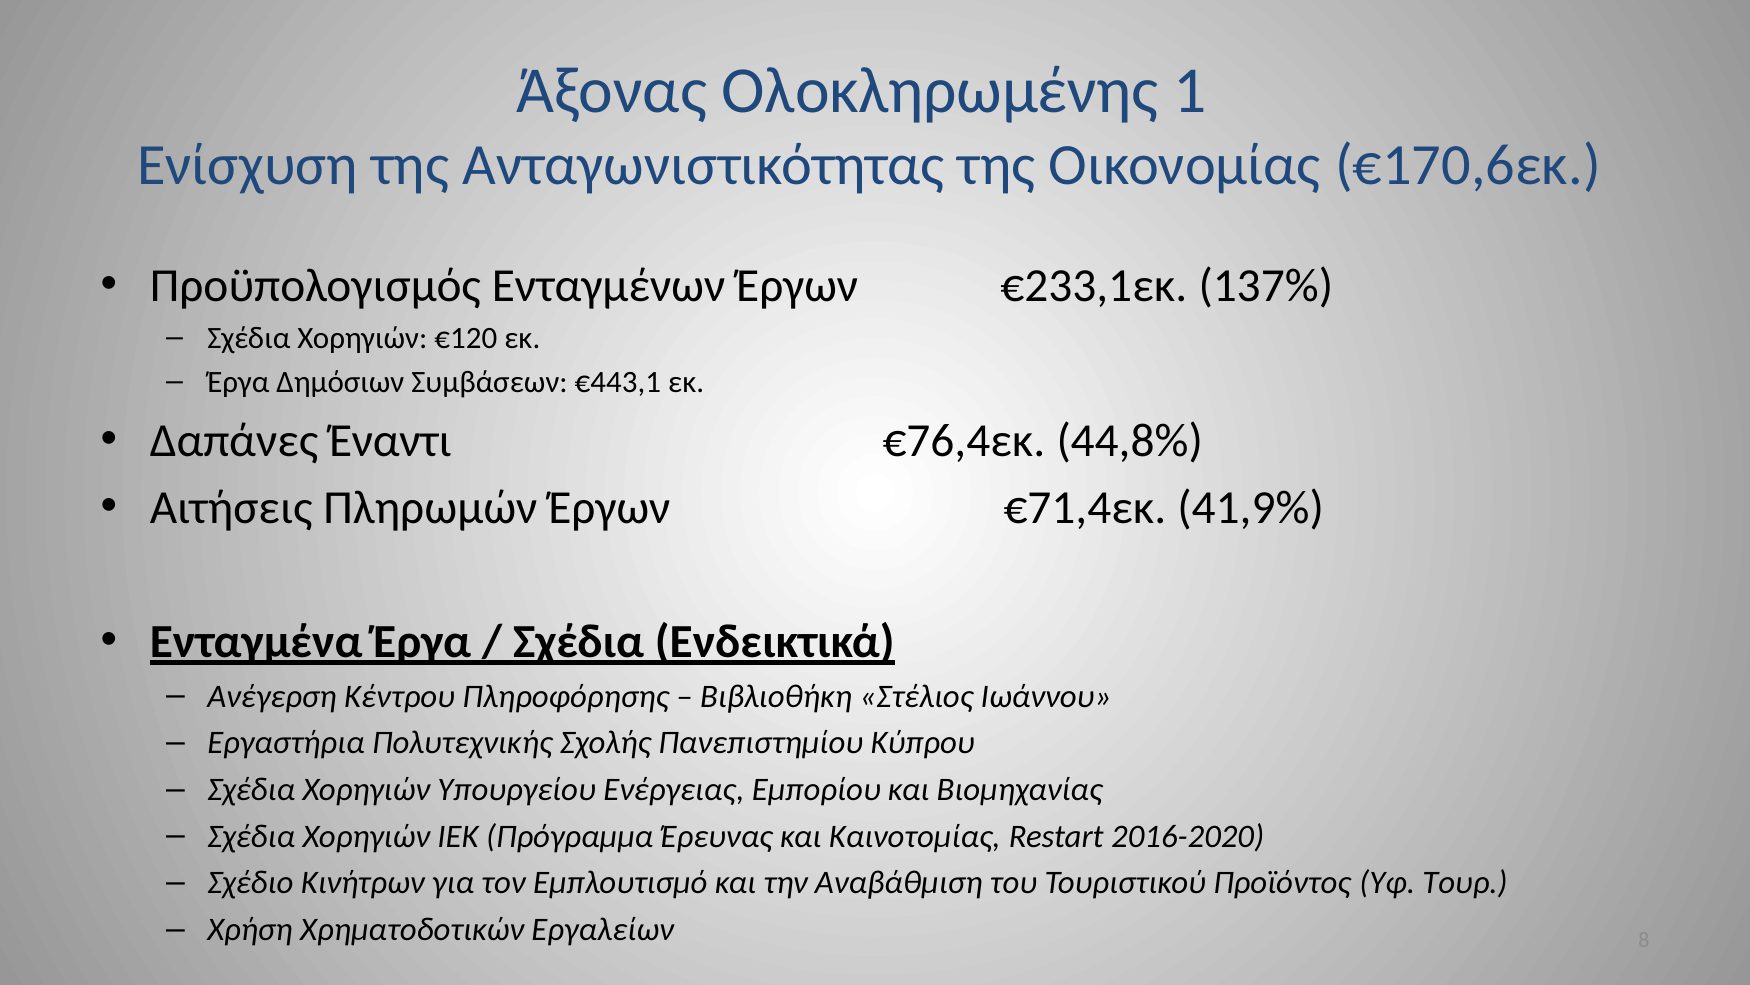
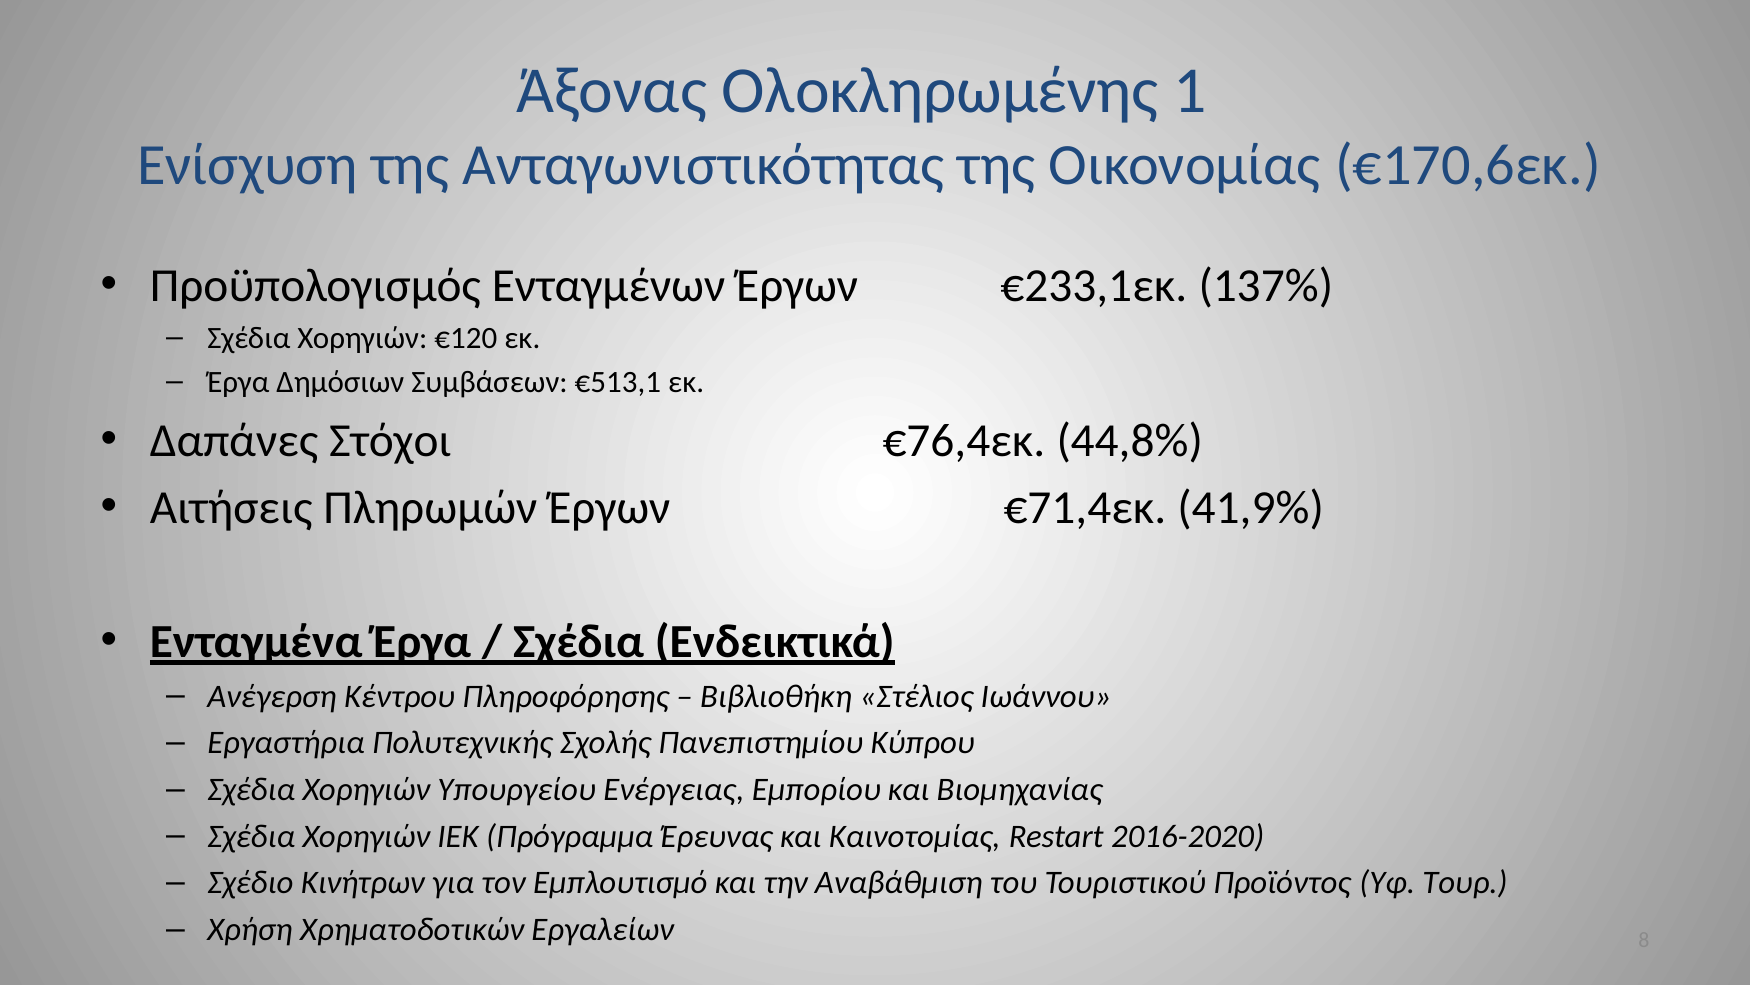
€443,1: €443,1 -> €513,1
Έναντι: Έναντι -> Στόχοι
